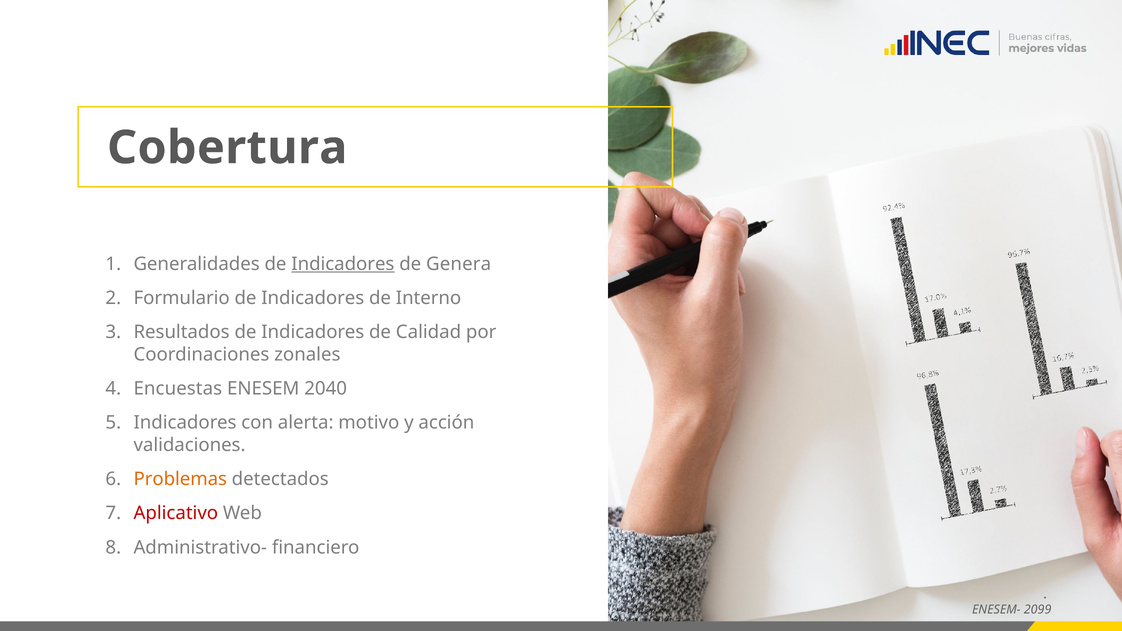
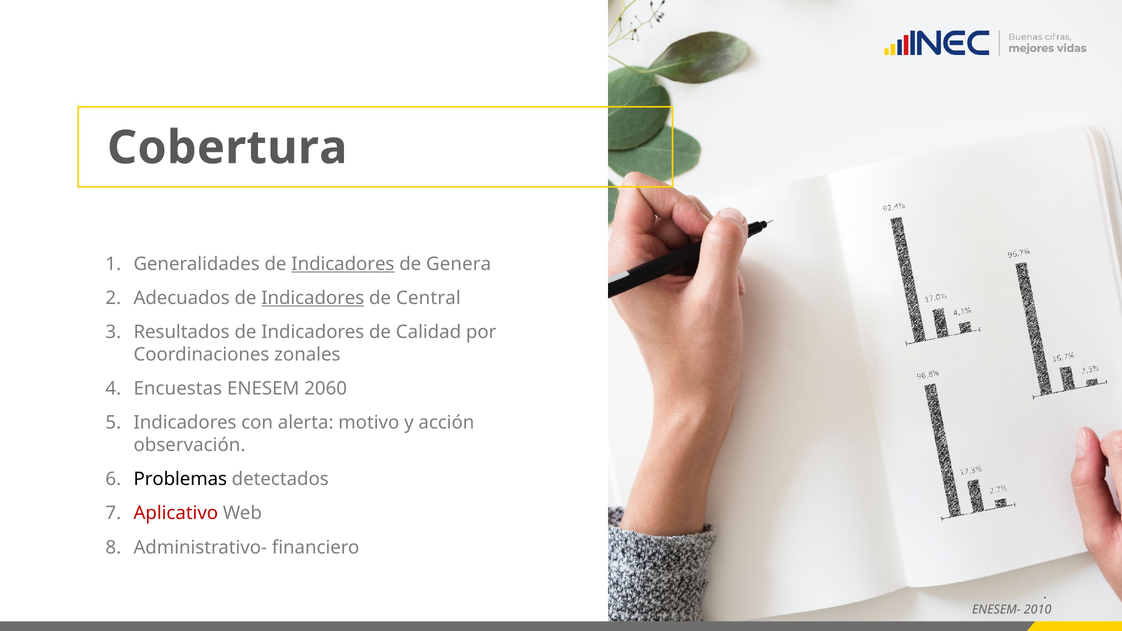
Formulario: Formulario -> Adecuados
Indicadores at (313, 298) underline: none -> present
Interno: Interno -> Central
2040: 2040 -> 2060
validaciones: validaciones -> observación
Problemas colour: orange -> black
2099: 2099 -> 2010
